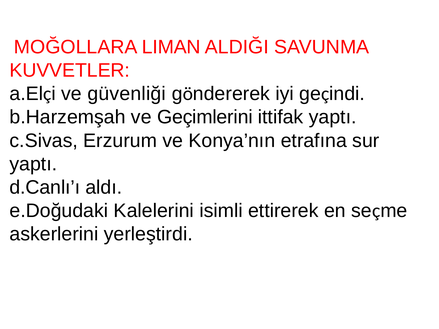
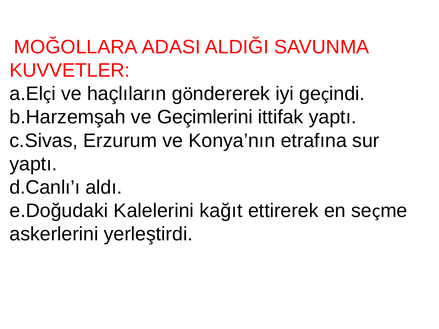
LIMAN: LIMAN -> ADASI
güvenliği: güvenliği -> haçlıların
isimli: isimli -> kağıt
